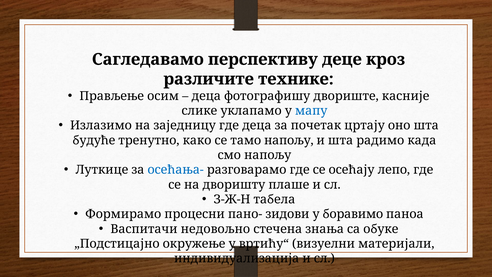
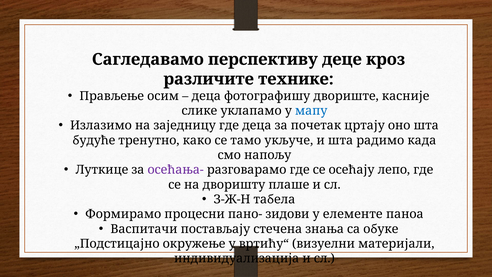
тамо напољу: напољу -> укључе
осећања- colour: blue -> purple
боравимо: боравимо -> елементе
недовољно: недовољно -> постављају
